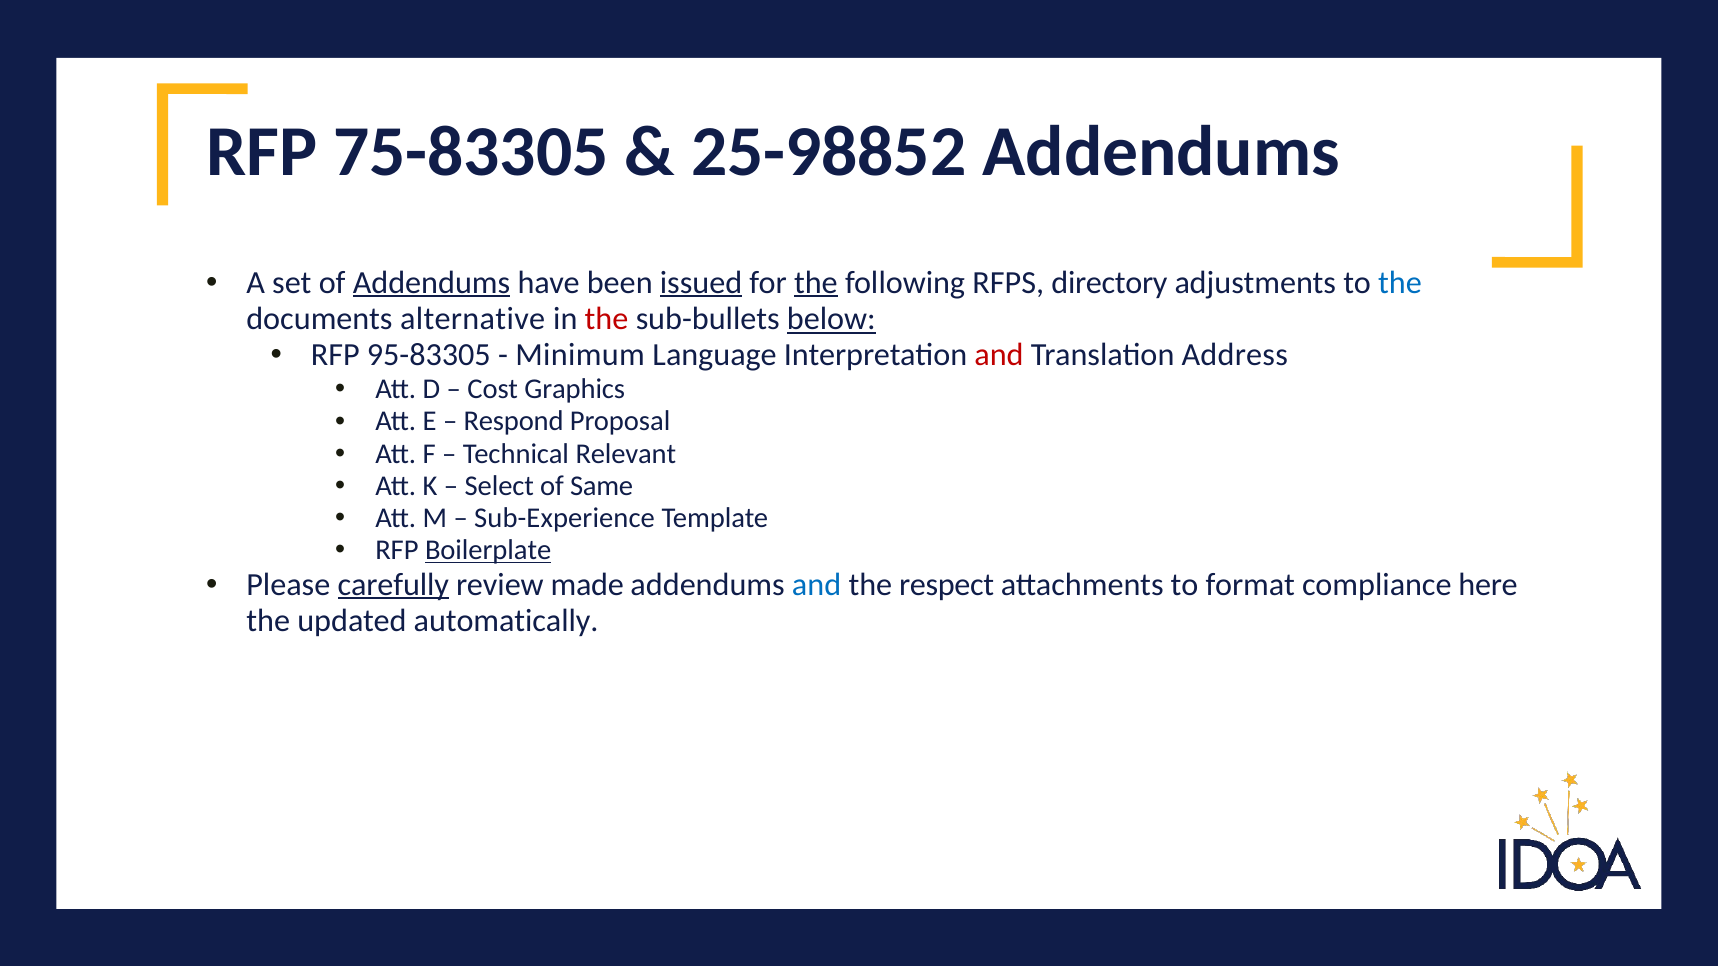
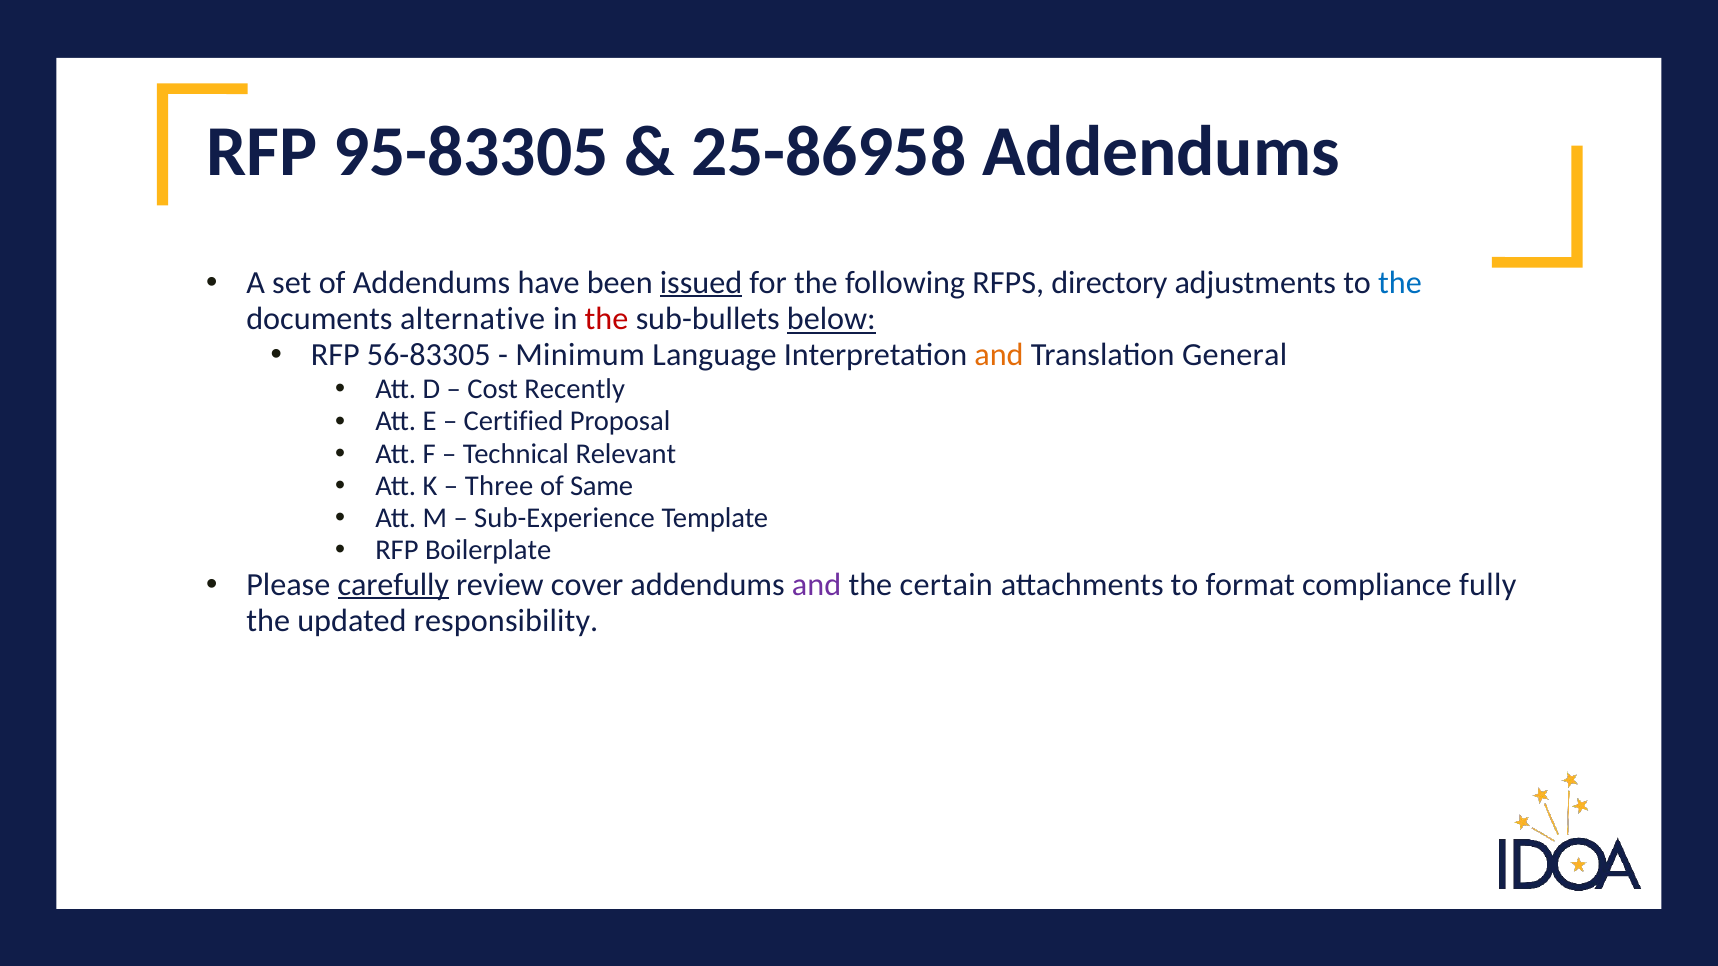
75-83305: 75-83305 -> 95-83305
25-98852: 25-98852 -> 25-86958
Addendums at (432, 283) underline: present -> none
the at (816, 283) underline: present -> none
95-83305: 95-83305 -> 56-83305
and at (999, 355) colour: red -> orange
Address: Address -> General
Graphics: Graphics -> Recently
Respond: Respond -> Certified
Select: Select -> Three
Boilerplate underline: present -> none
made: made -> cover
and at (817, 585) colour: blue -> purple
respect: respect -> certain
here: here -> fully
automatically: automatically -> responsibility
